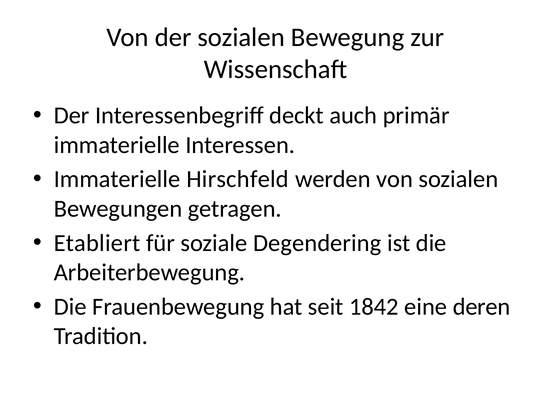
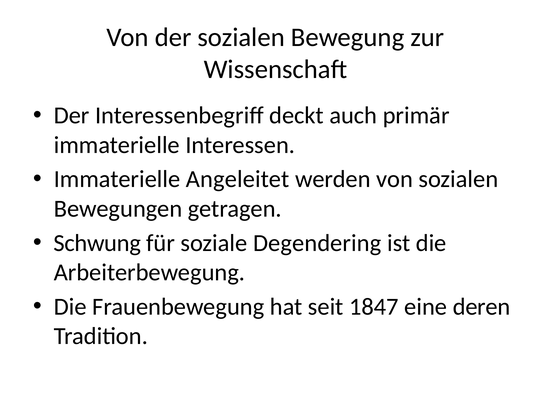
Hirschfeld: Hirschfeld -> Angeleitet
Etabliert: Etabliert -> Schwung
1842: 1842 -> 1847
